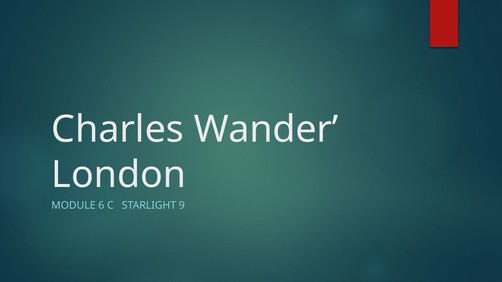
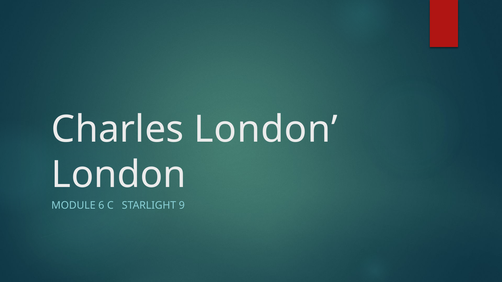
Charles Wander: Wander -> London
